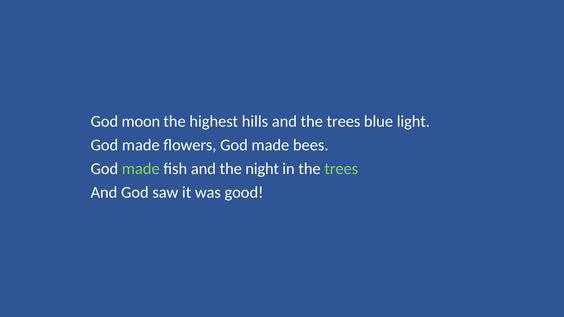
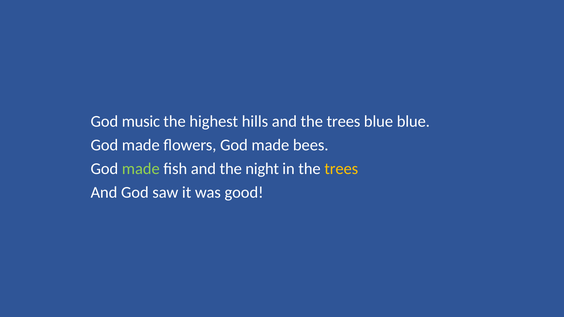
moon: moon -> music
blue light: light -> blue
trees at (341, 169) colour: light green -> yellow
